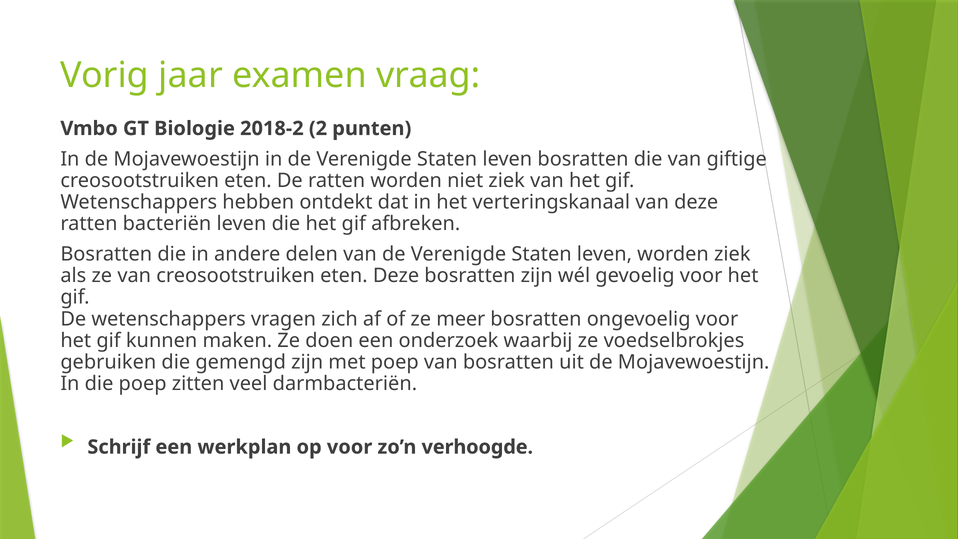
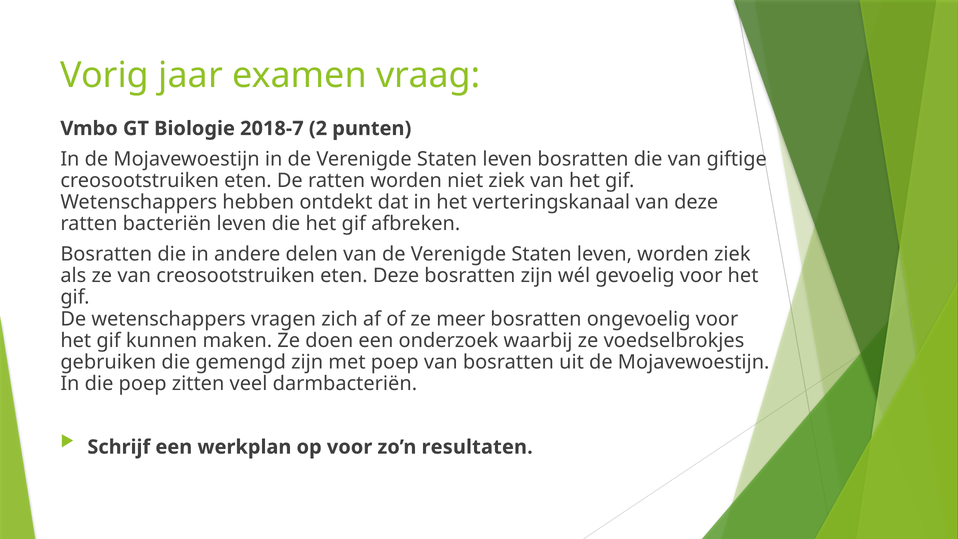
2018-2: 2018-2 -> 2018-7
verhoogde: verhoogde -> resultaten
